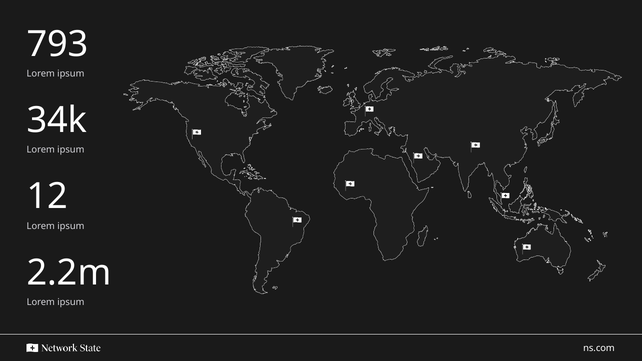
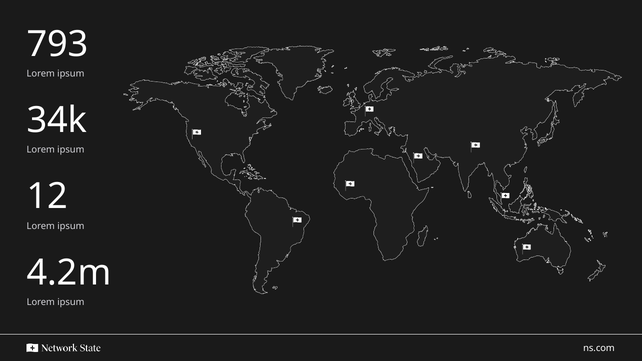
2.2m: 2.2m -> 4.2m
